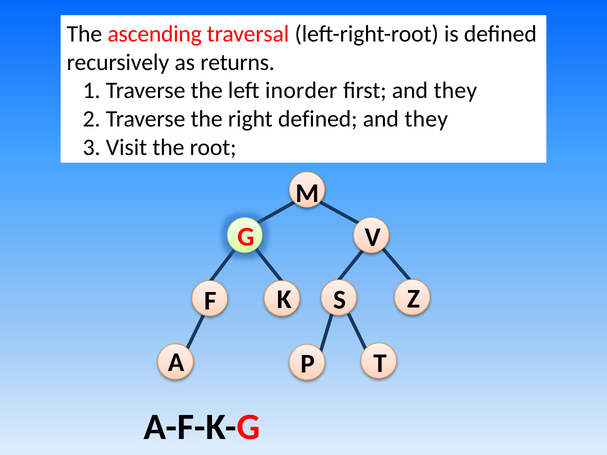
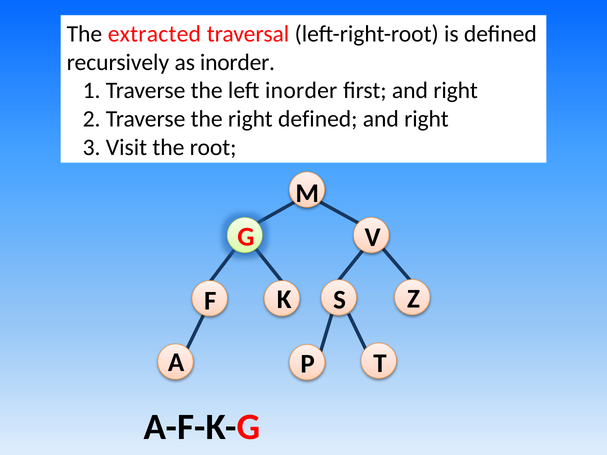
ascending: ascending -> extracted
as returns: returns -> inorder
first and they: they -> right
they at (426, 119): they -> right
